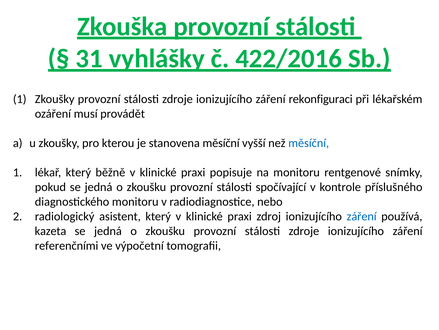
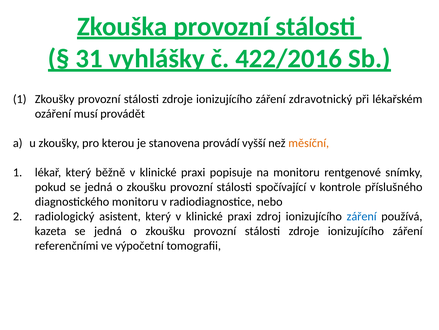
rekonfiguraci: rekonfiguraci -> zdravotnický
stanovena měsíční: měsíční -> provádí
měsíční at (309, 143) colour: blue -> orange
